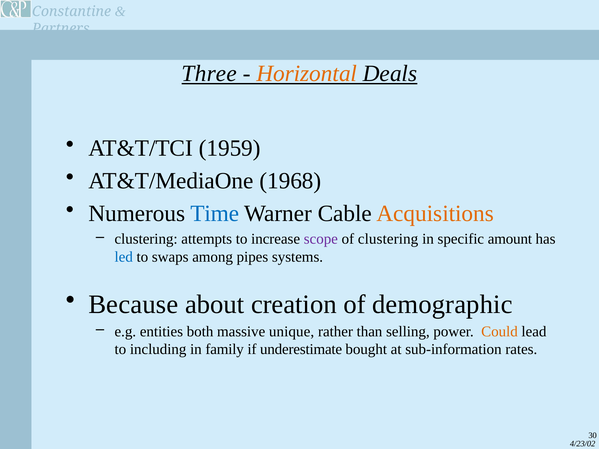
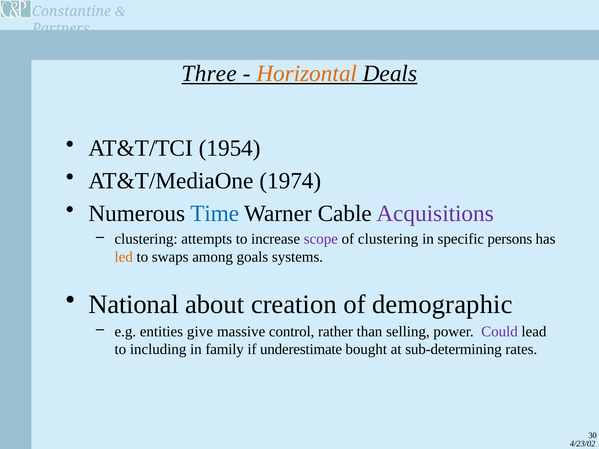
1959: 1959 -> 1954
1968: 1968 -> 1974
Acquisitions colour: orange -> purple
amount: amount -> persons
led colour: blue -> orange
pipes: pipes -> goals
Because: Because -> National
both: both -> give
unique: unique -> control
Could colour: orange -> purple
sub-information: sub-information -> sub-determining
